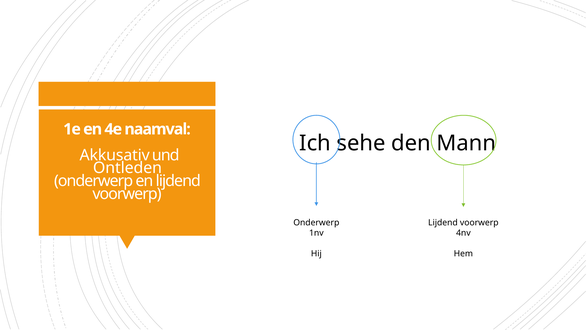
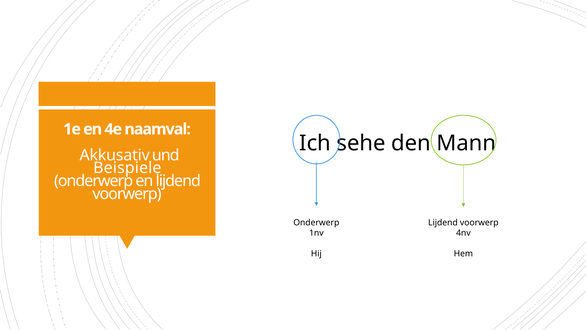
Ontleden: Ontleden -> Beispiele
